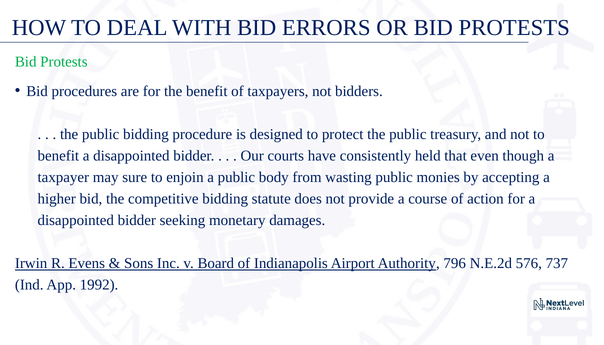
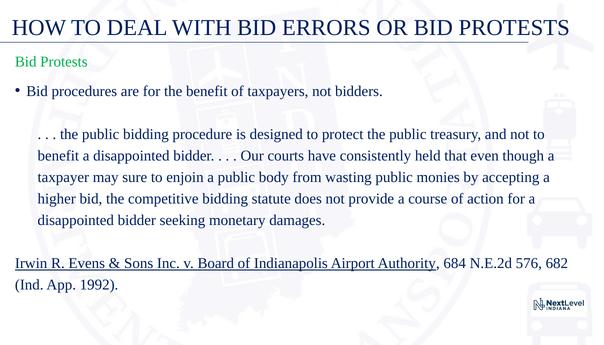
796: 796 -> 684
737: 737 -> 682
